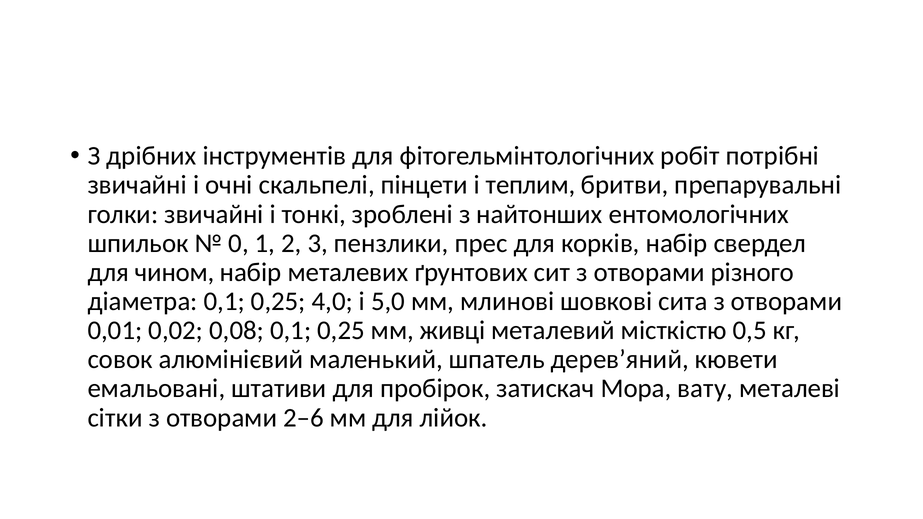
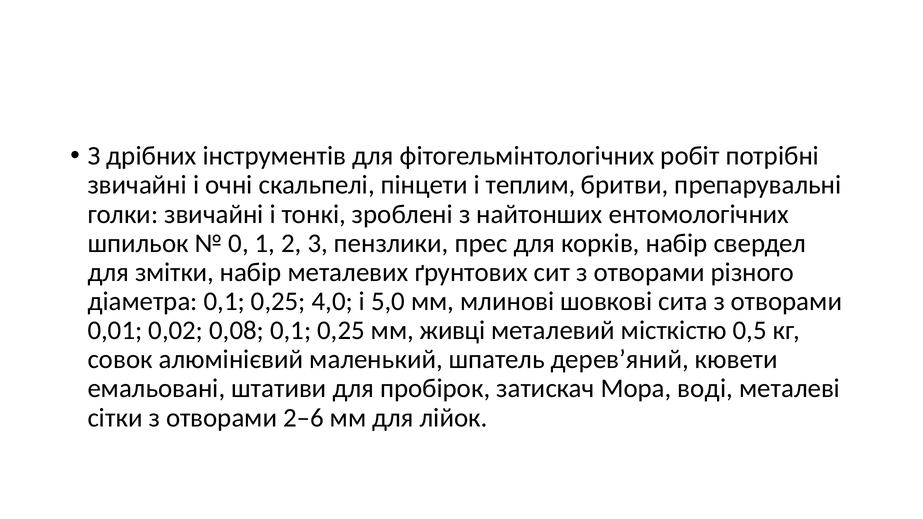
чином: чином -> змітки
вату: вату -> воді
